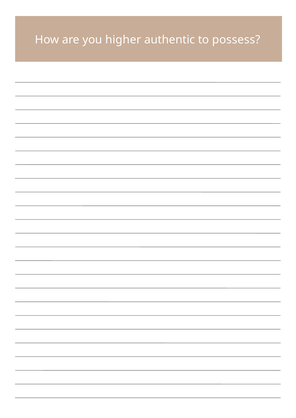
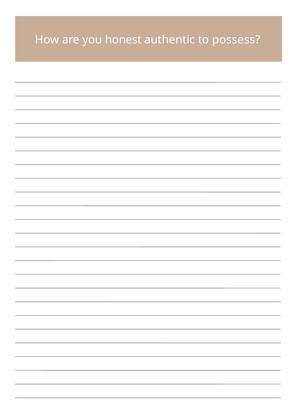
higher: higher -> honest
